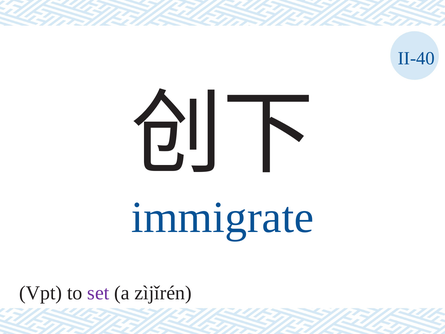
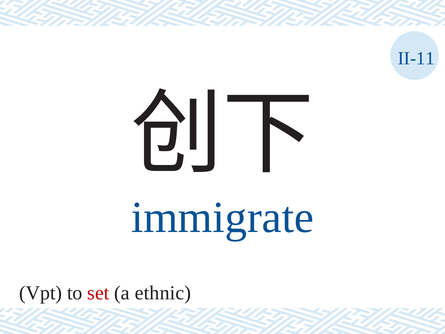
II-40: II-40 -> II-11
set colour: purple -> red
zìjǐrén: zìjǐrén -> ethnic
